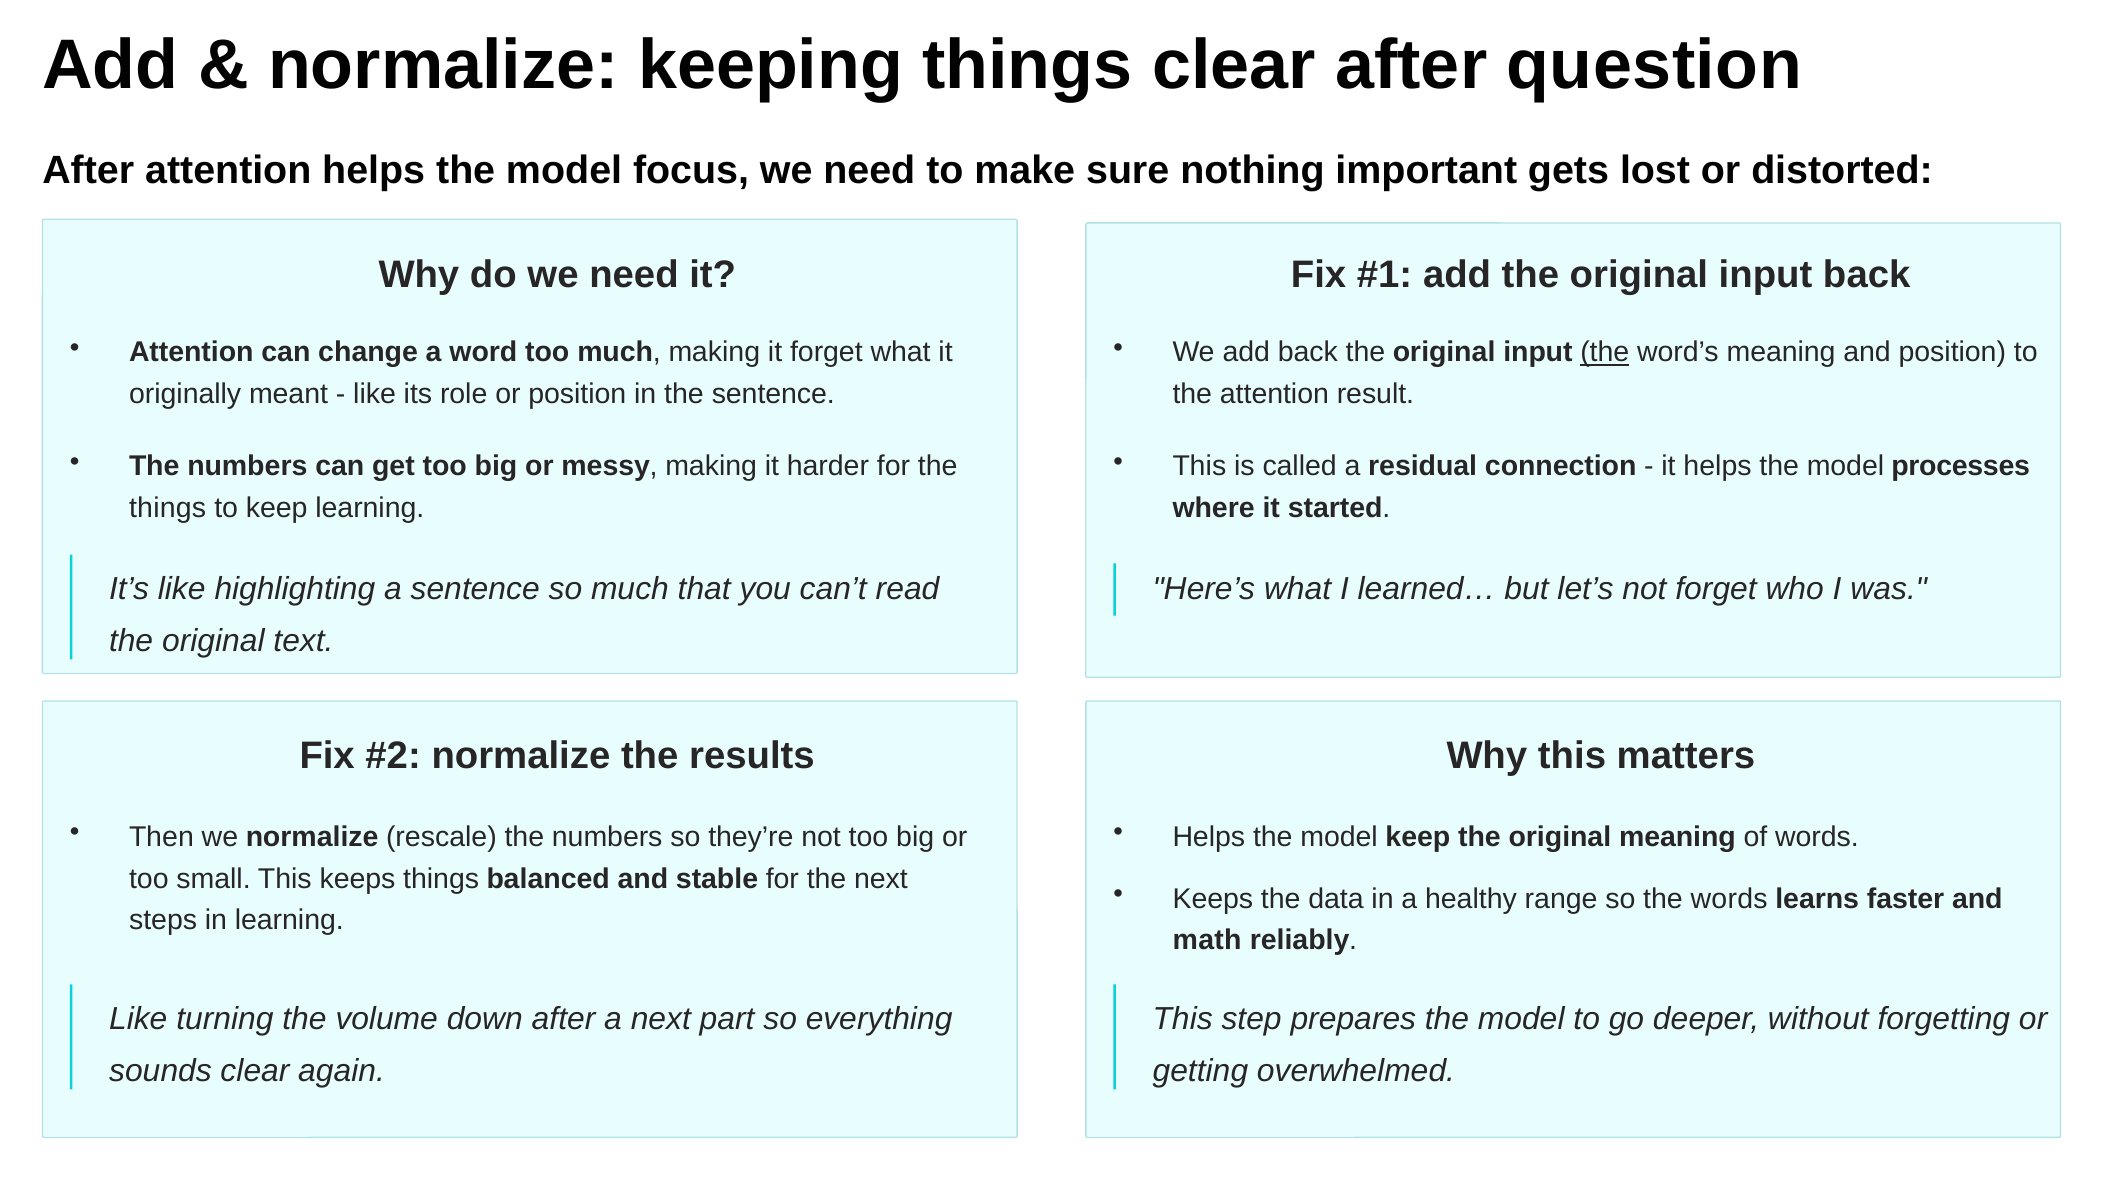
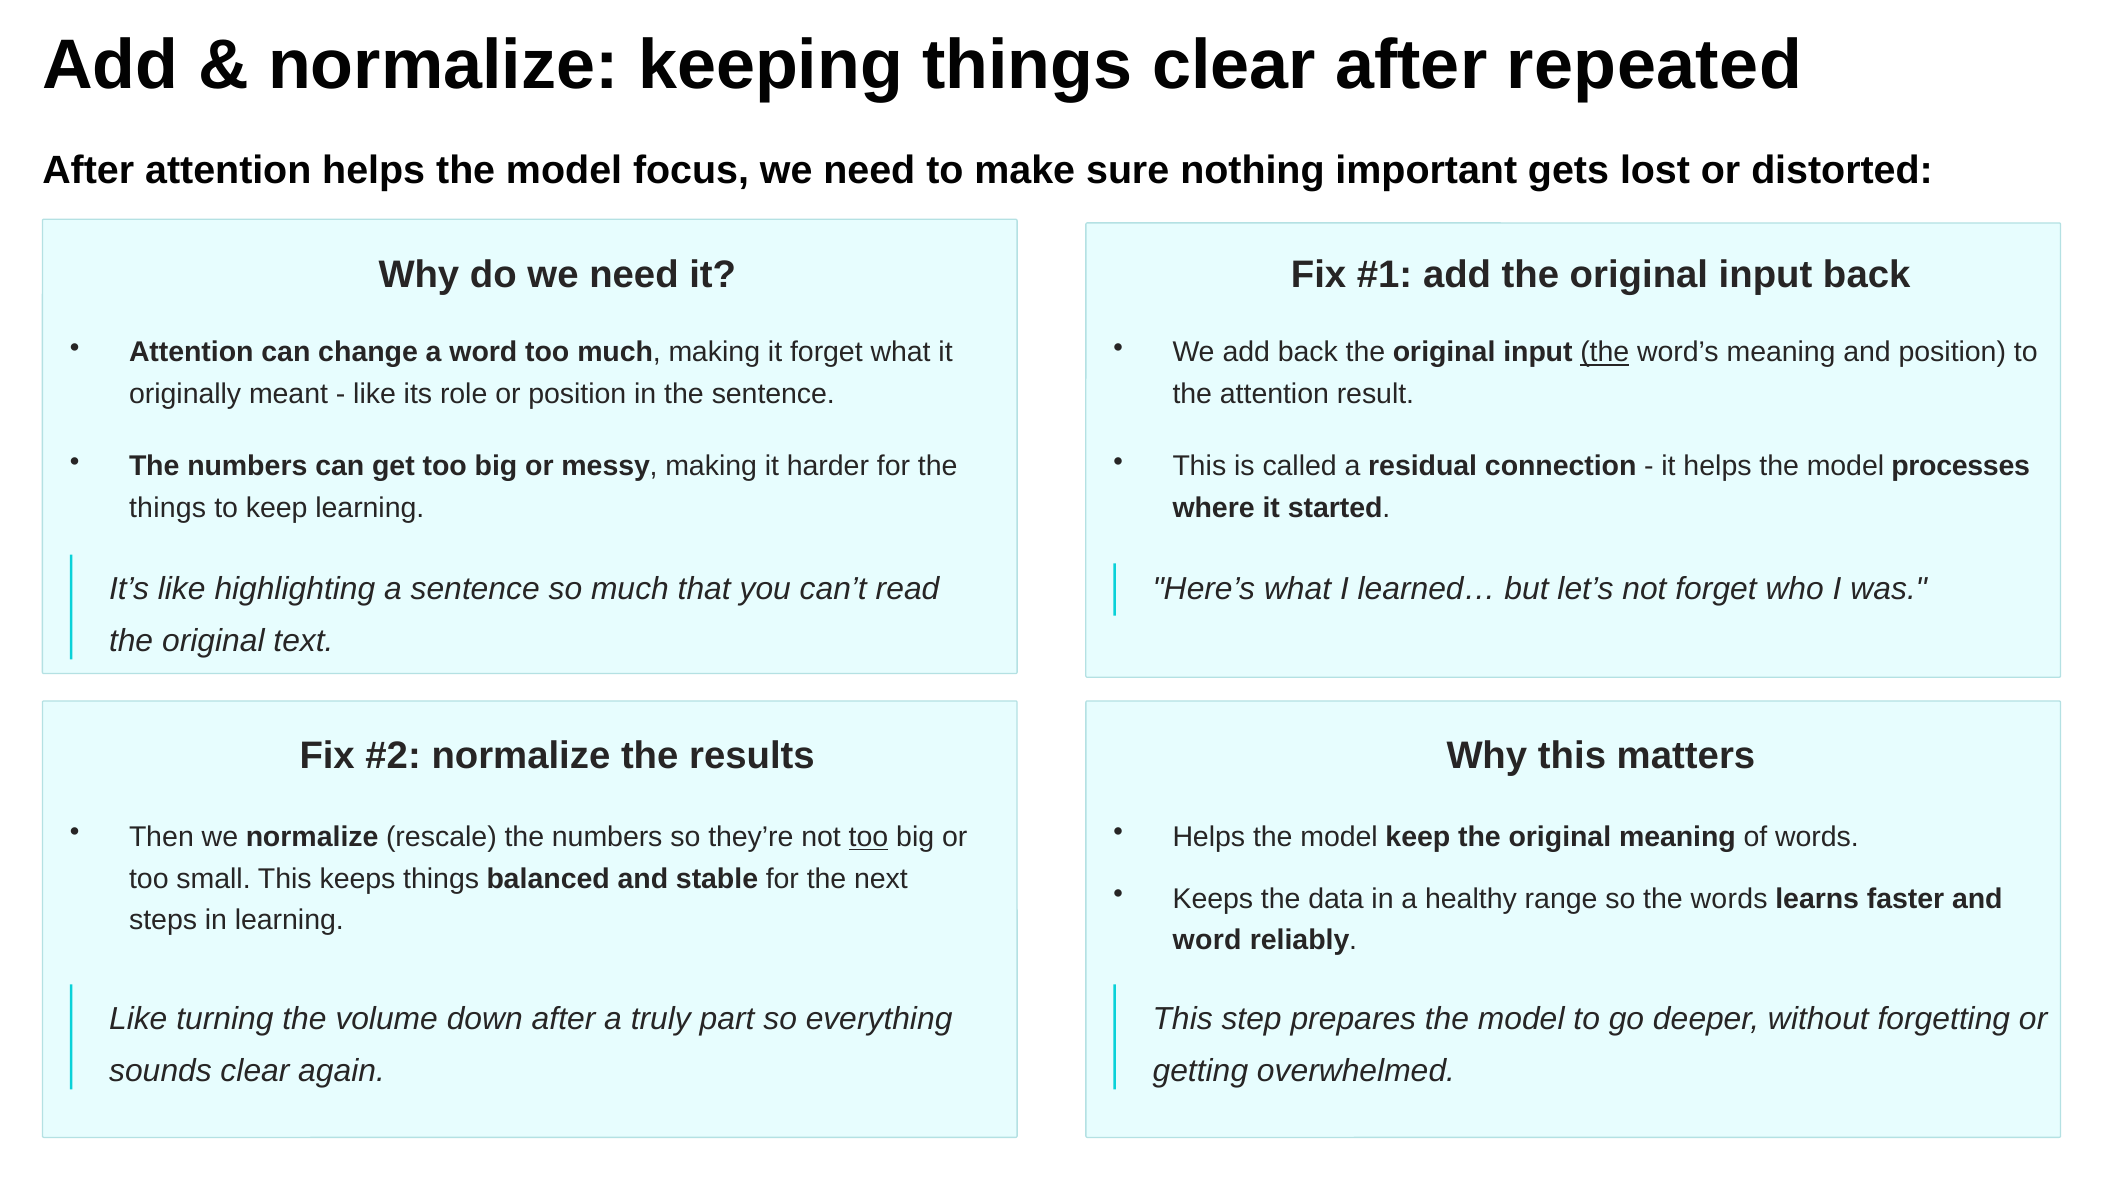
question: question -> repeated
too at (868, 837) underline: none -> present
math at (1207, 940): math -> word
a next: next -> truly
